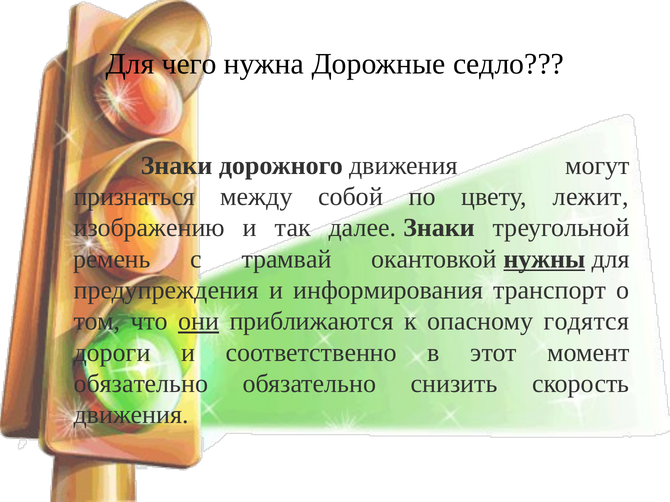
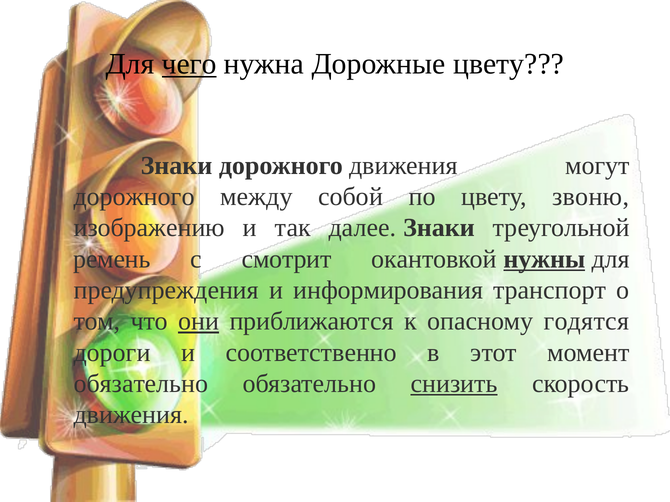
чего underline: none -> present
Дорожные седло: седло -> цвету
признаться at (134, 197): признаться -> дорожного
лежит: лежит -> звоню
трамвай: трамвай -> смотрит
снизить underline: none -> present
